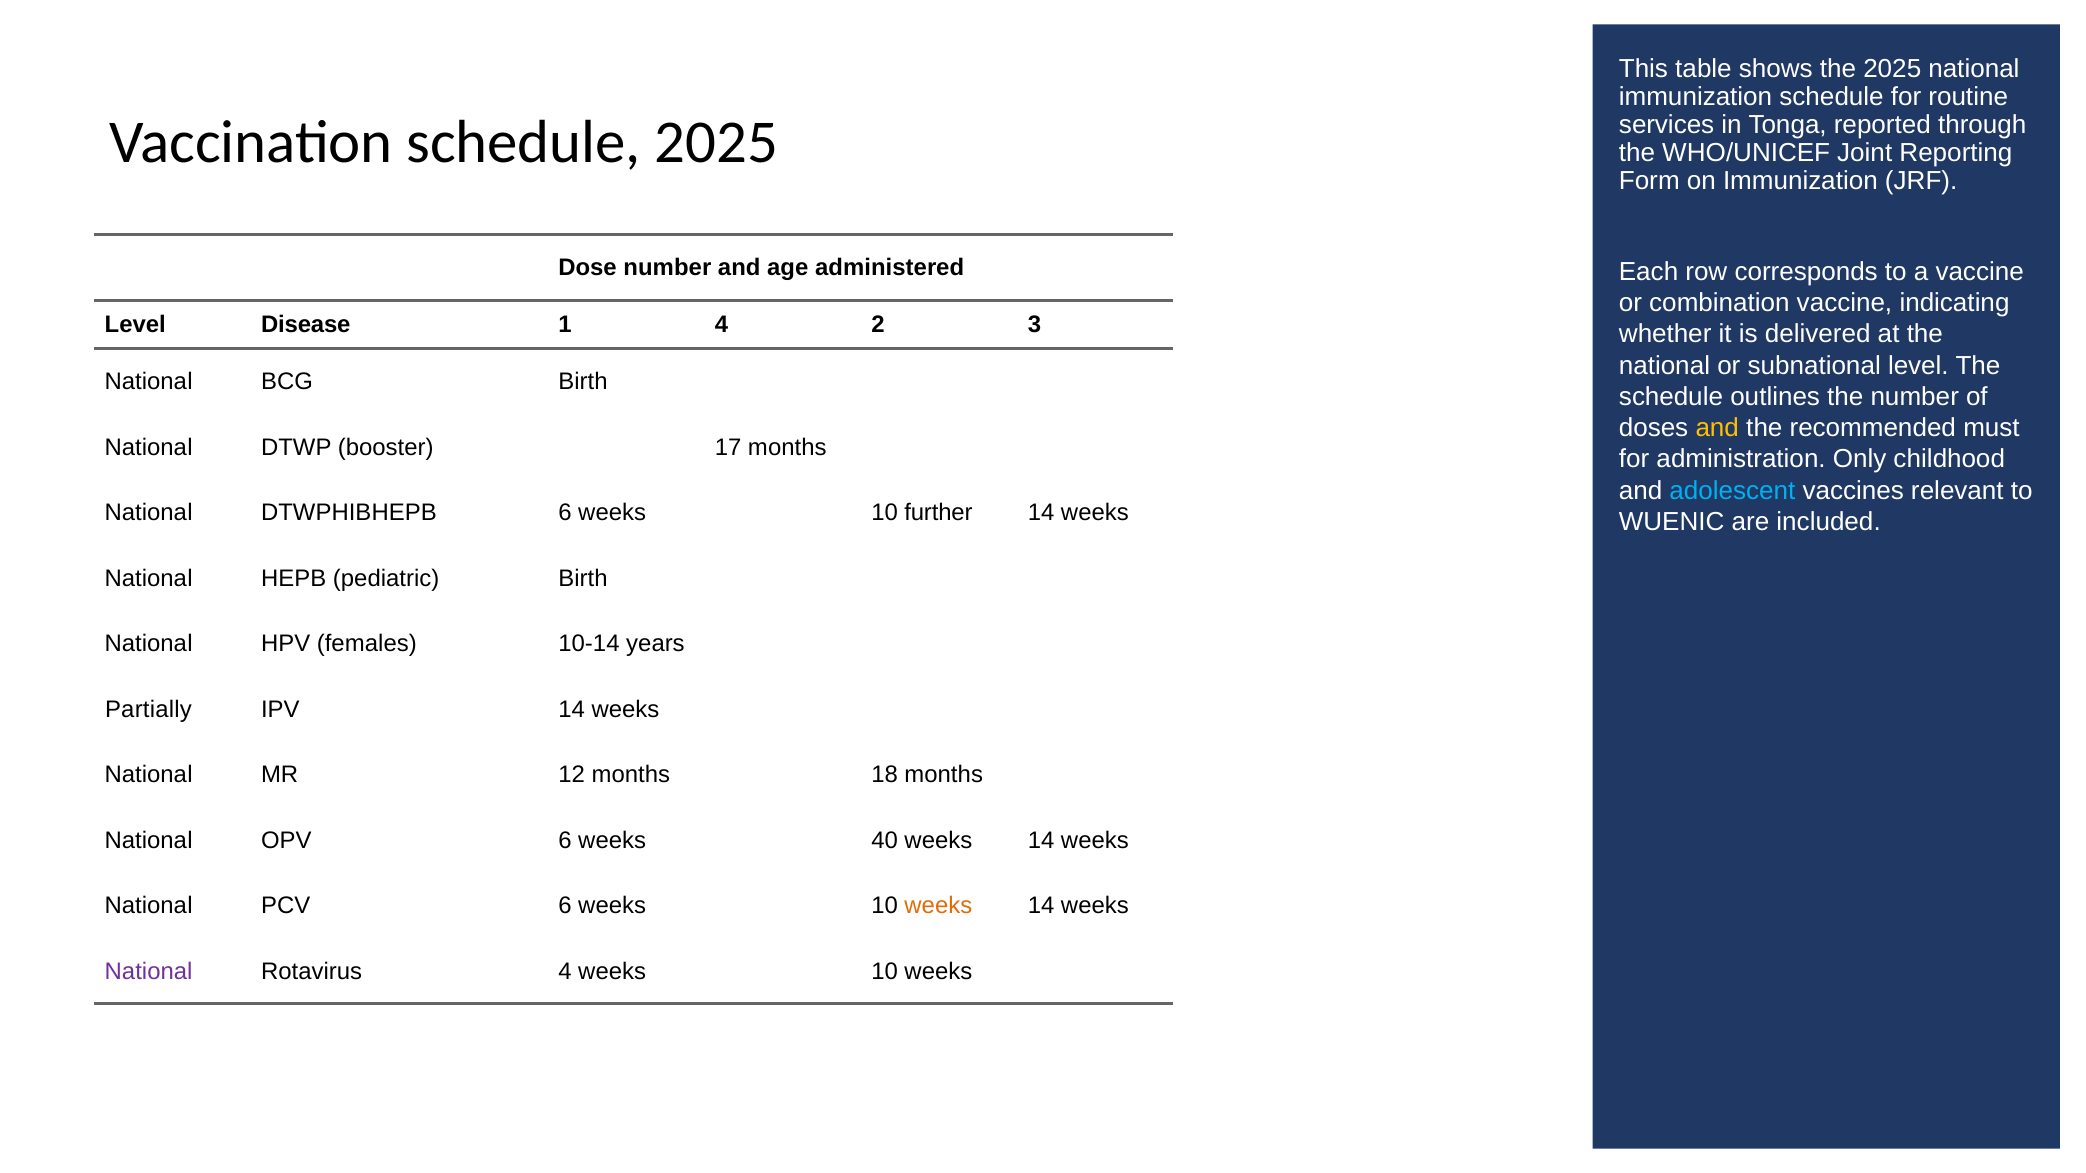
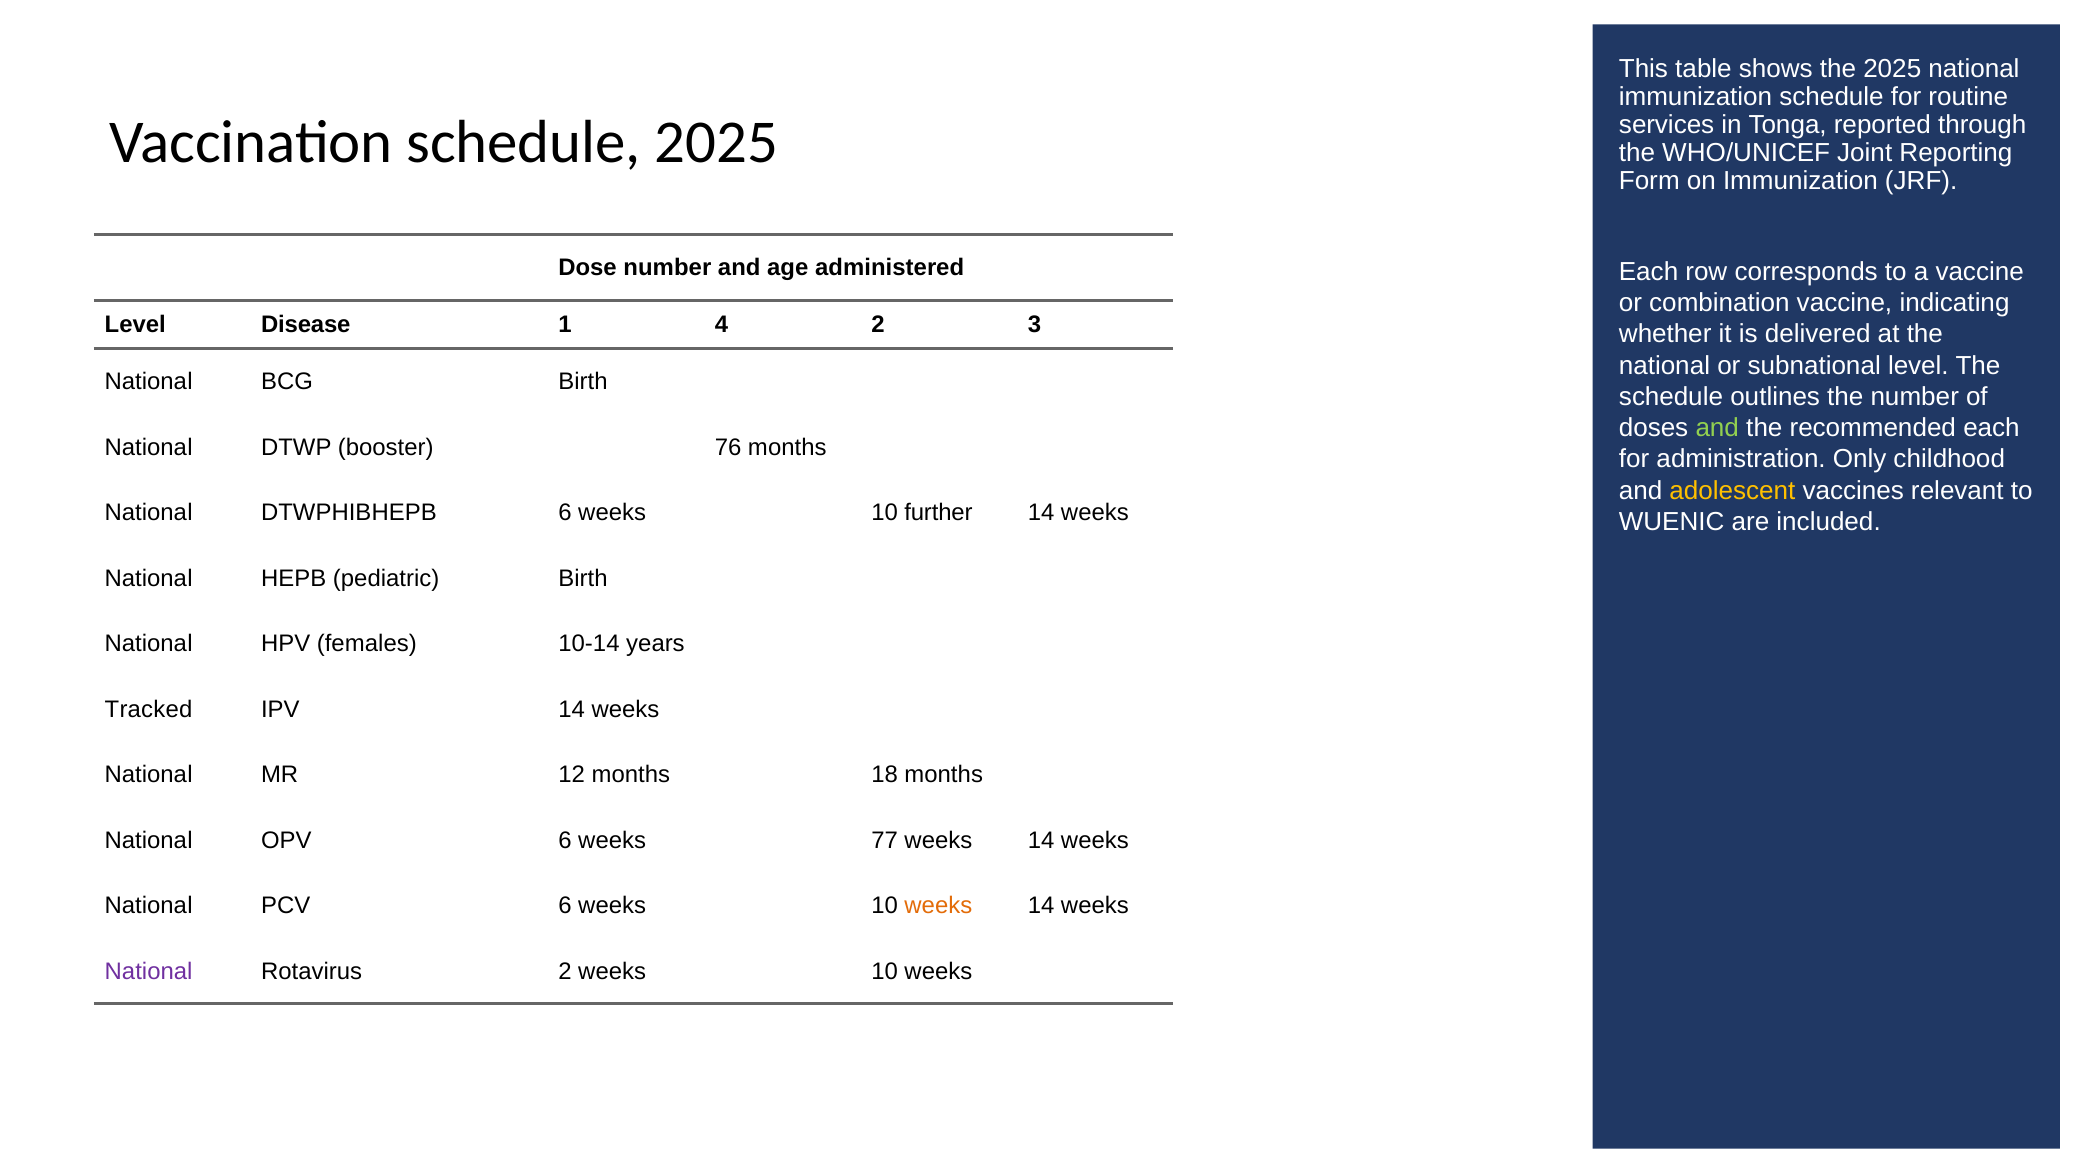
and at (1717, 428) colour: yellow -> light green
recommended must: must -> each
17: 17 -> 76
adolescent colour: light blue -> yellow
Partially: Partially -> Tracked
40: 40 -> 77
Rotavirus 4: 4 -> 2
